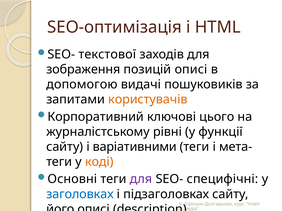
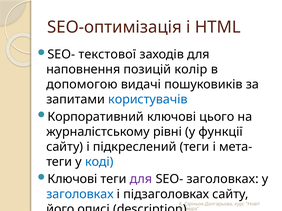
зображення: зображення -> наповнення
позицій описі: описі -> колір
користувачів colour: orange -> blue
варіативними: варіативними -> підкреслений
коді colour: orange -> blue
Основні at (72, 179): Основні -> Ключові
SEO- специфічні: специфічні -> заголовках
